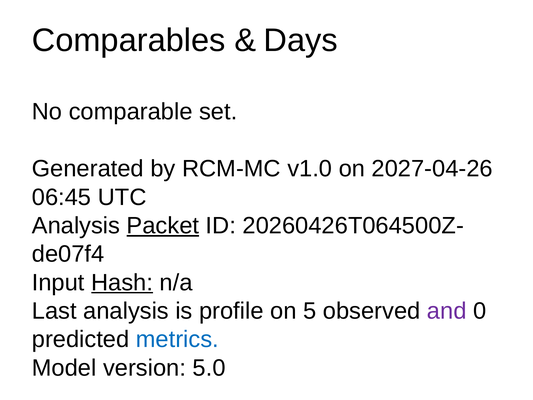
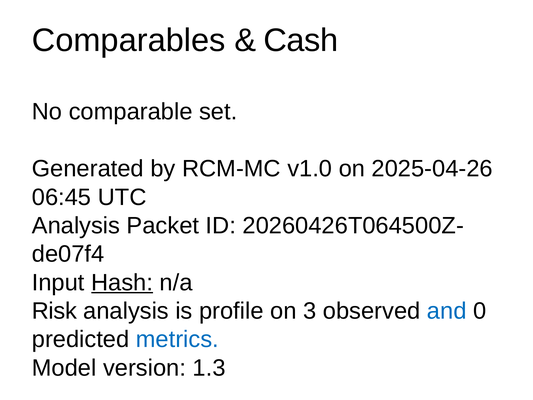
Days: Days -> Cash
2027-04-26: 2027-04-26 -> 2025-04-26
Packet underline: present -> none
Last: Last -> Risk
5: 5 -> 3
and colour: purple -> blue
5.0: 5.0 -> 1.3
